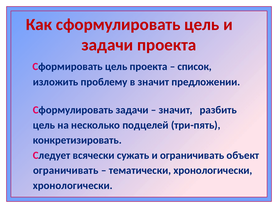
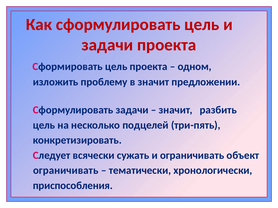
список: список -> одном
хронологически at (73, 186): хронологически -> приспособления
